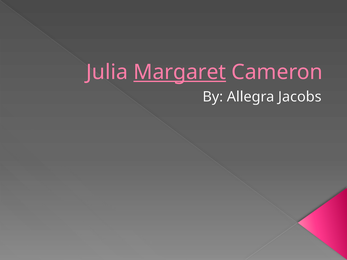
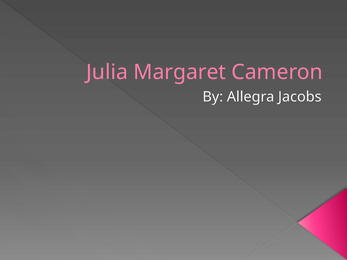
Margaret underline: present -> none
